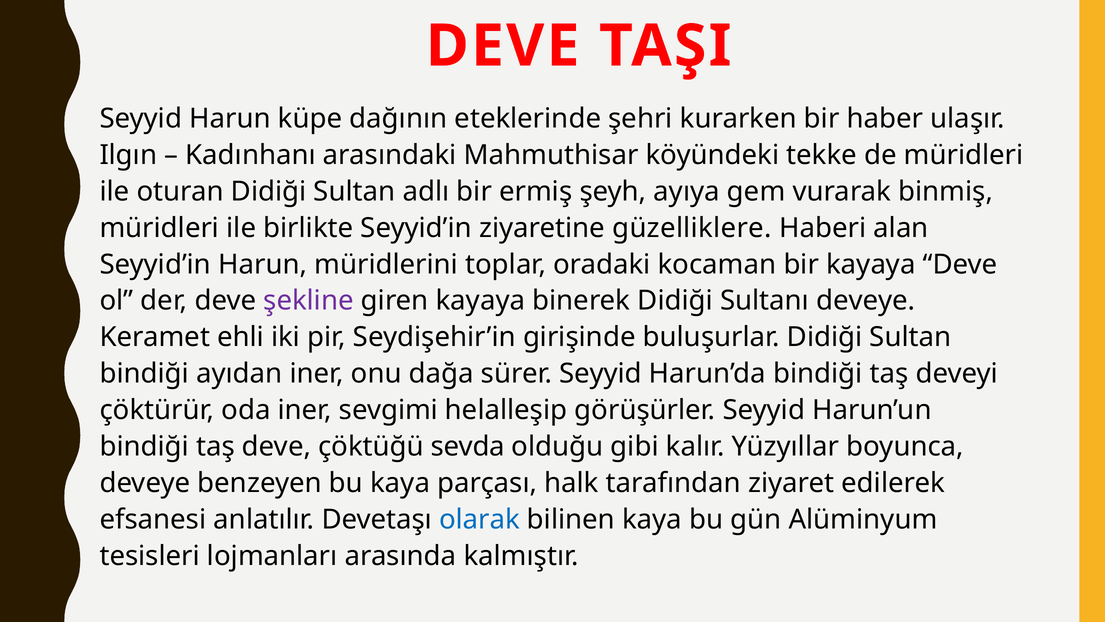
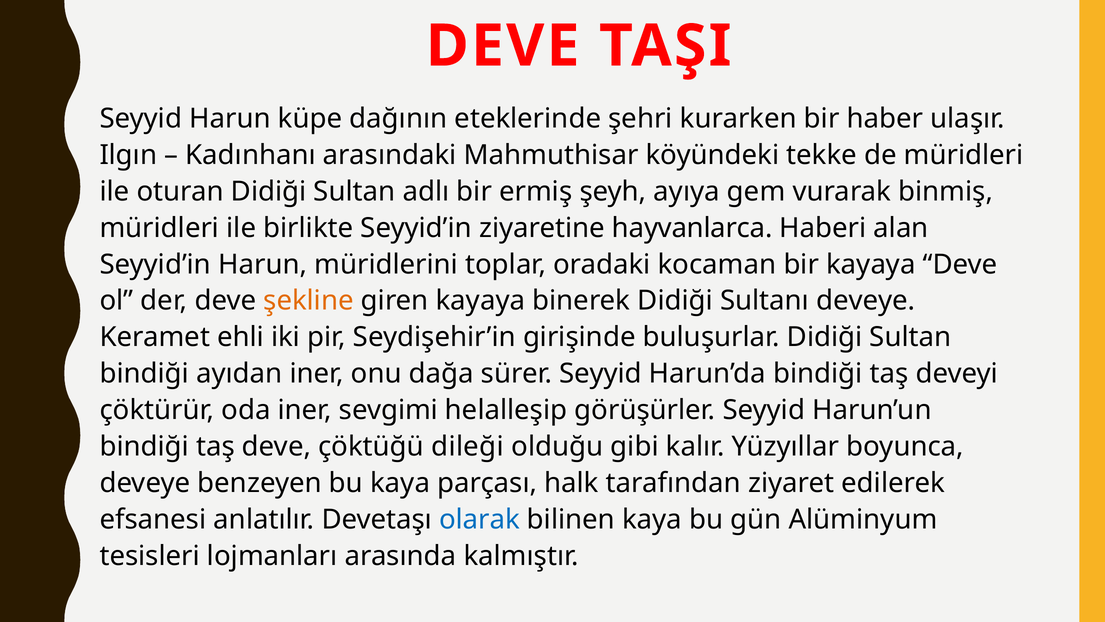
güzelliklere: güzelliklere -> hayvanlarca
şekline colour: purple -> orange
sevda: sevda -> dileği
